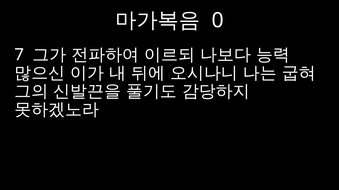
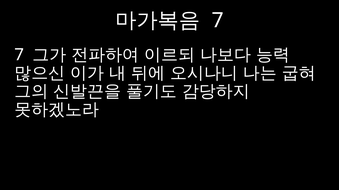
0 at (218, 20): 0 -> 7
